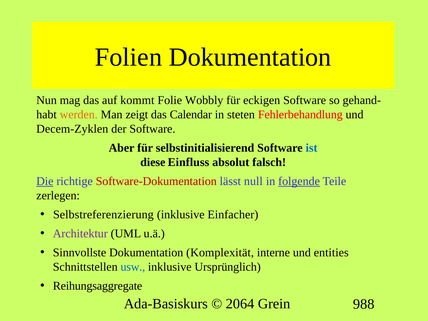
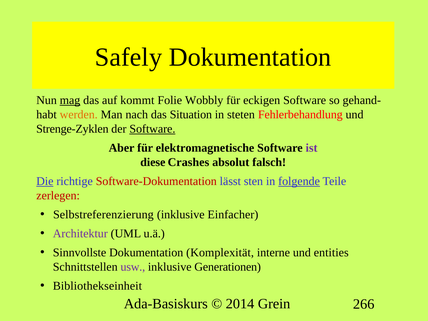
Folien: Folien -> Safely
mag underline: none -> present
zeigt: zeigt -> nach
Calendar: Calendar -> Situation
Decem-Zyklen: Decem-Zyklen -> Strenge-Zyklen
Software at (152, 129) underline: none -> present
selbstinitialisierend: selbstinitialisierend -> elektromagnetische
ist colour: blue -> purple
Einfluss: Einfluss -> Crashes
null: null -> sten
zerlegen colour: black -> red
usw colour: blue -> purple
Ursprünglich: Ursprünglich -> Generationen
Reihungsaggregate: Reihungsaggregate -> Bibliothekseinheit
2064: 2064 -> 2014
988: 988 -> 266
